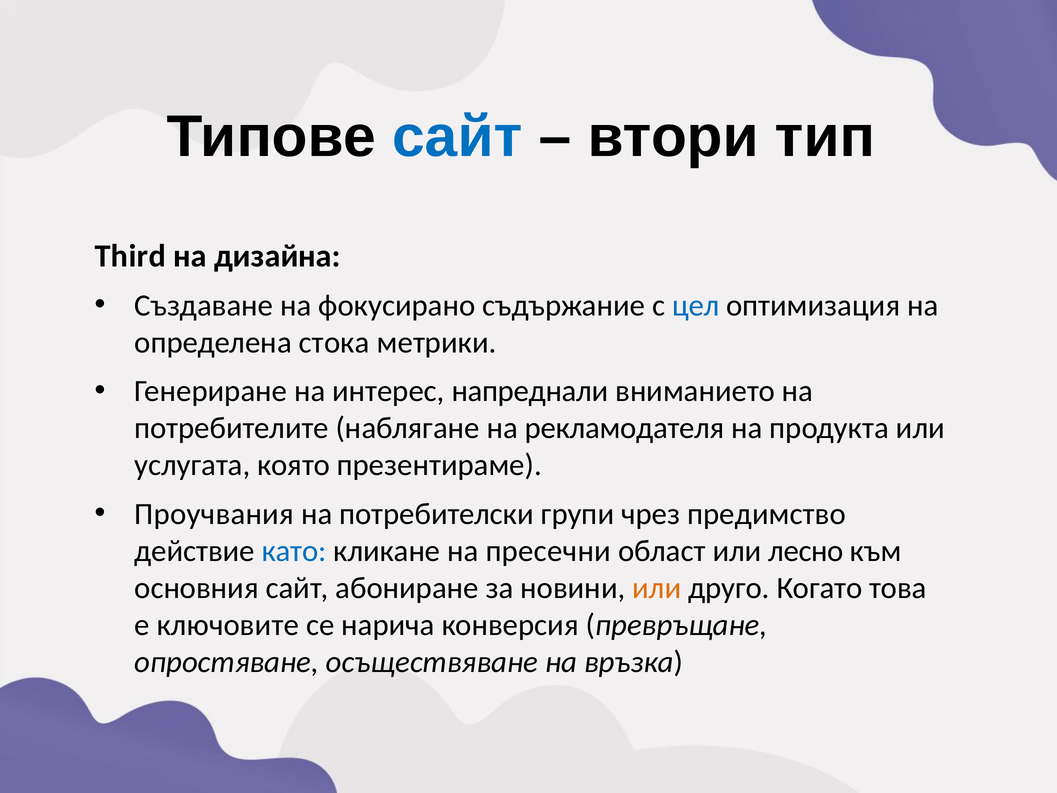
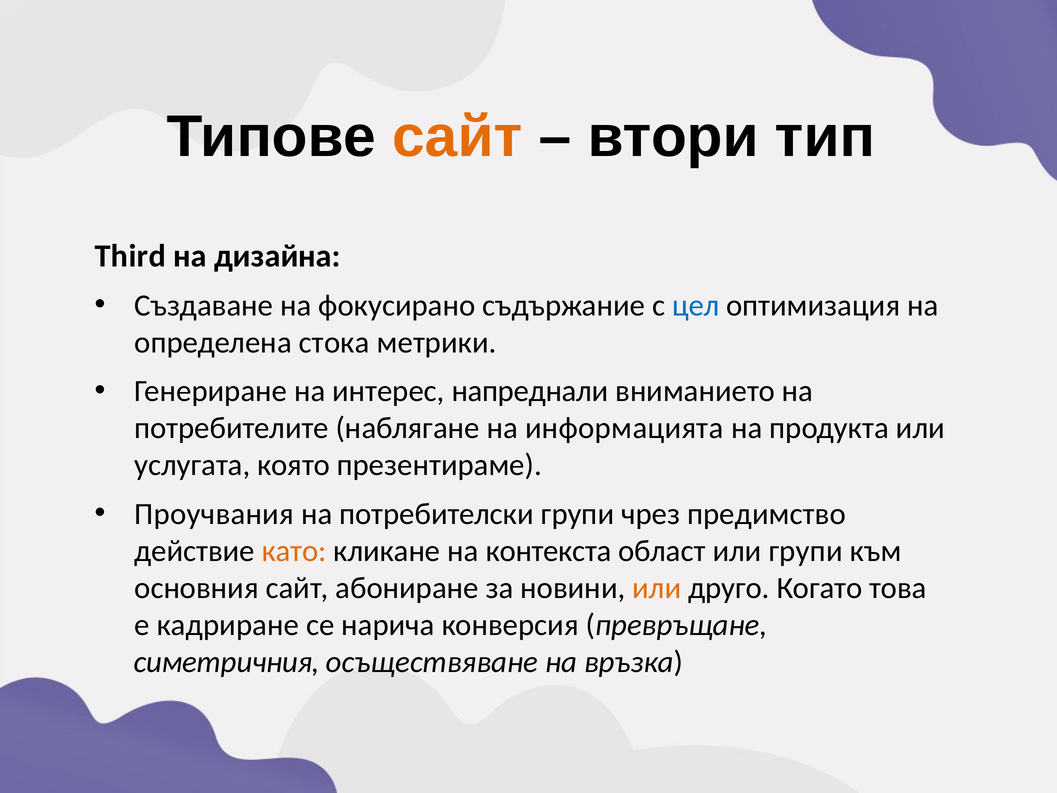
сайт at (457, 137) colour: blue -> orange
рекламодателя: рекламодателя -> информацията
като colour: blue -> orange
пресечни: пресечни -> контекста
или лесно: лесно -> групи
ключовите: ключовите -> кадриране
опростяване: опростяване -> симетричния
